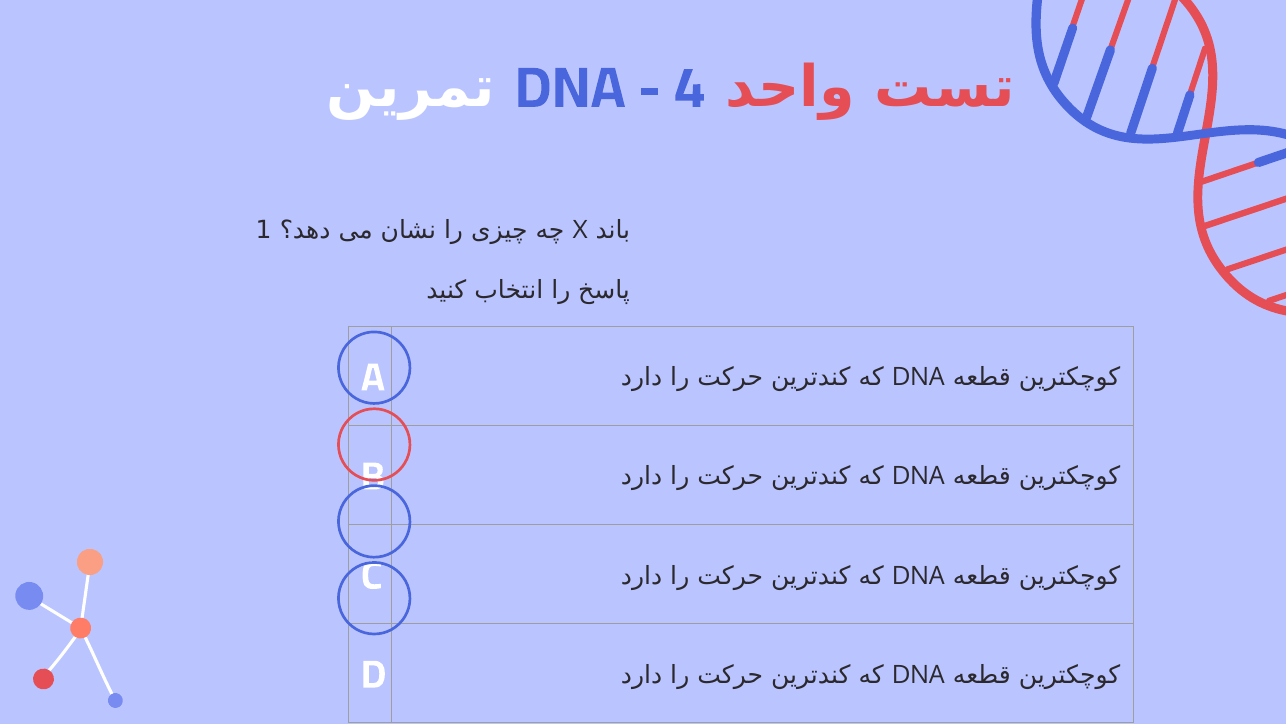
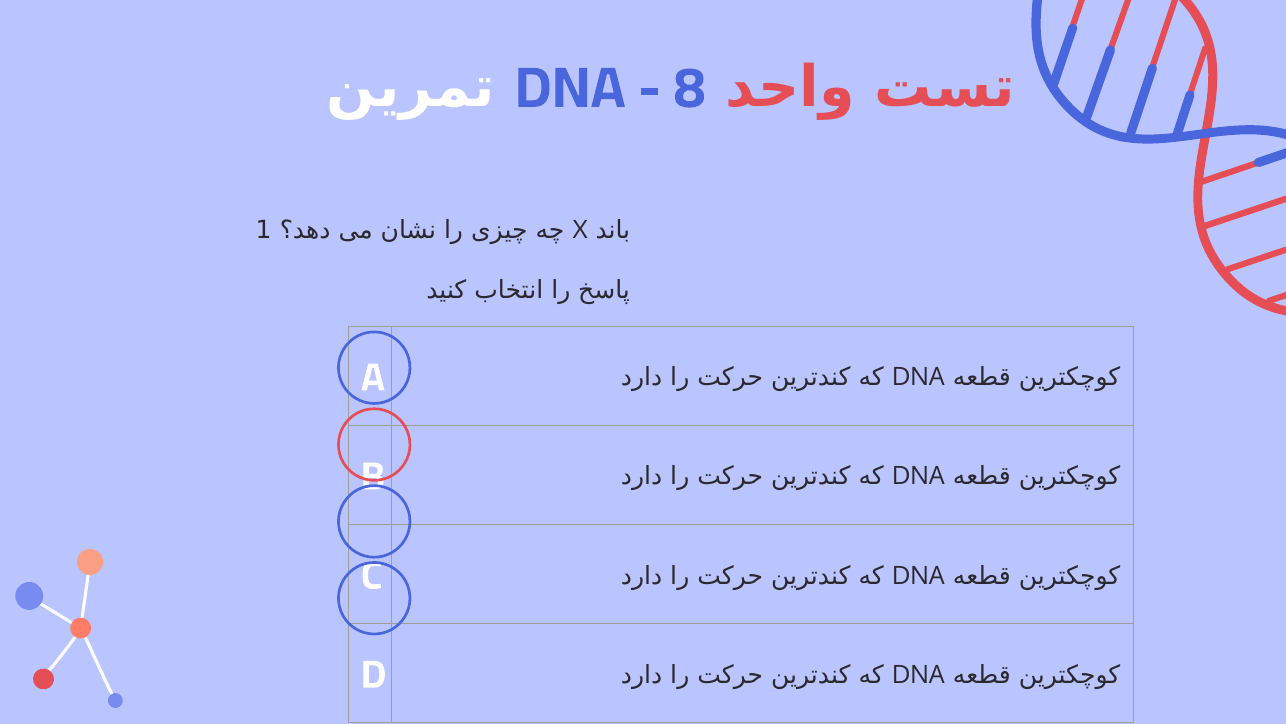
4: 4 -> 8
